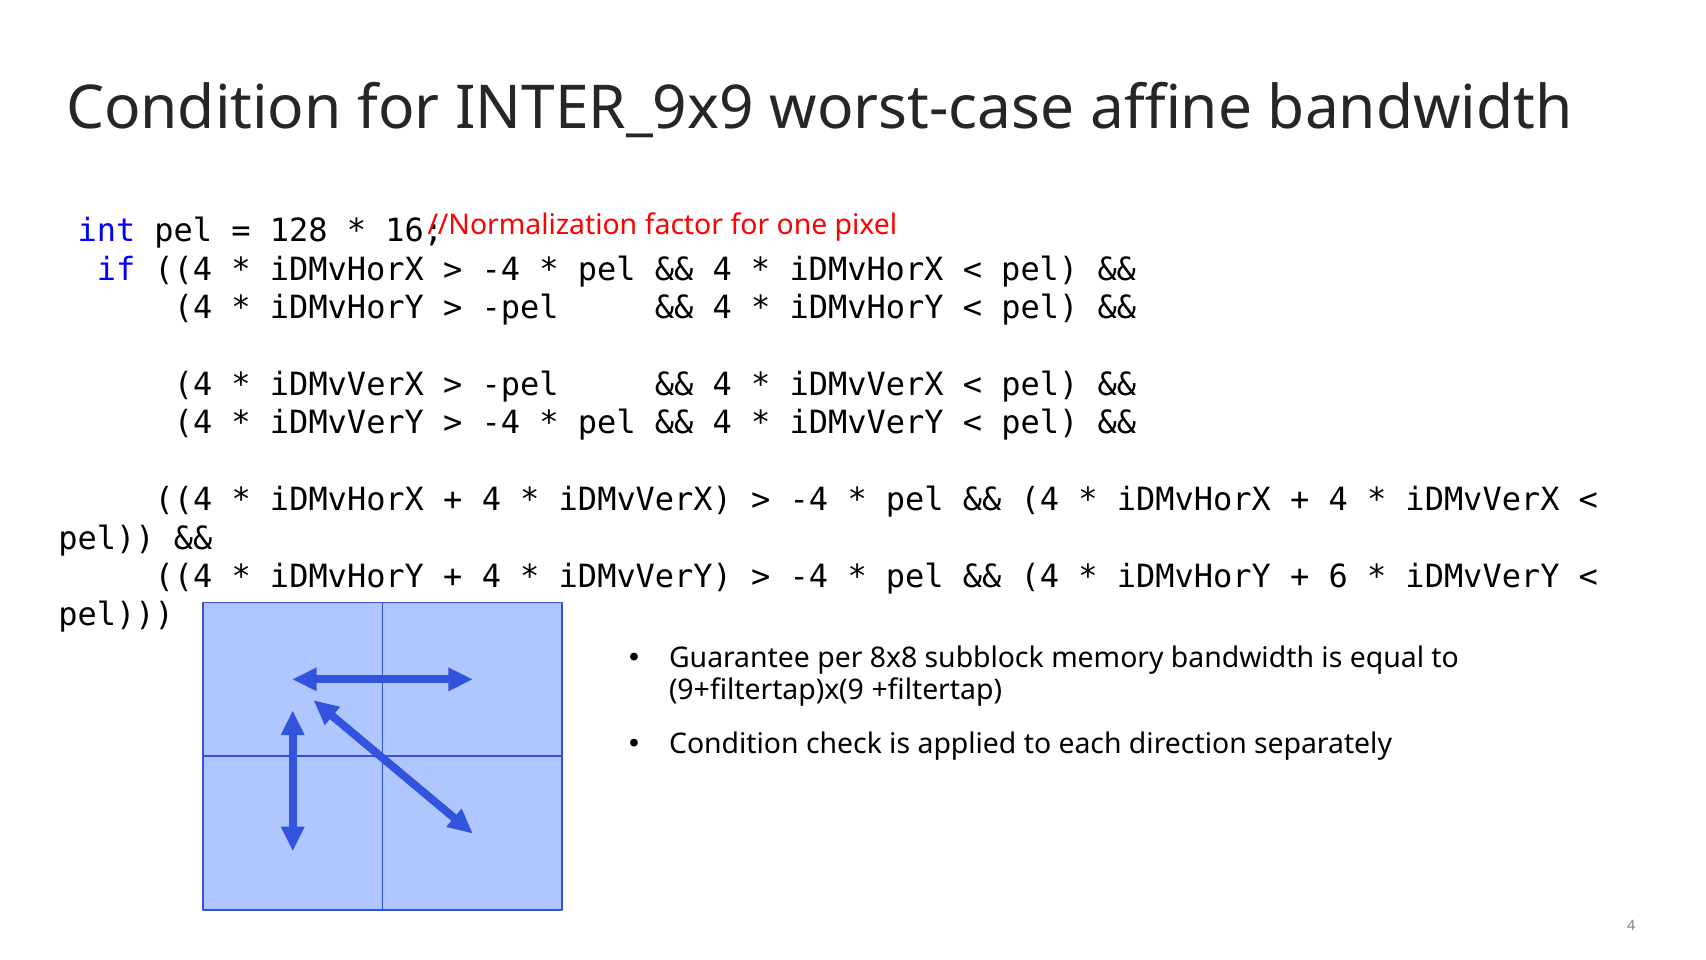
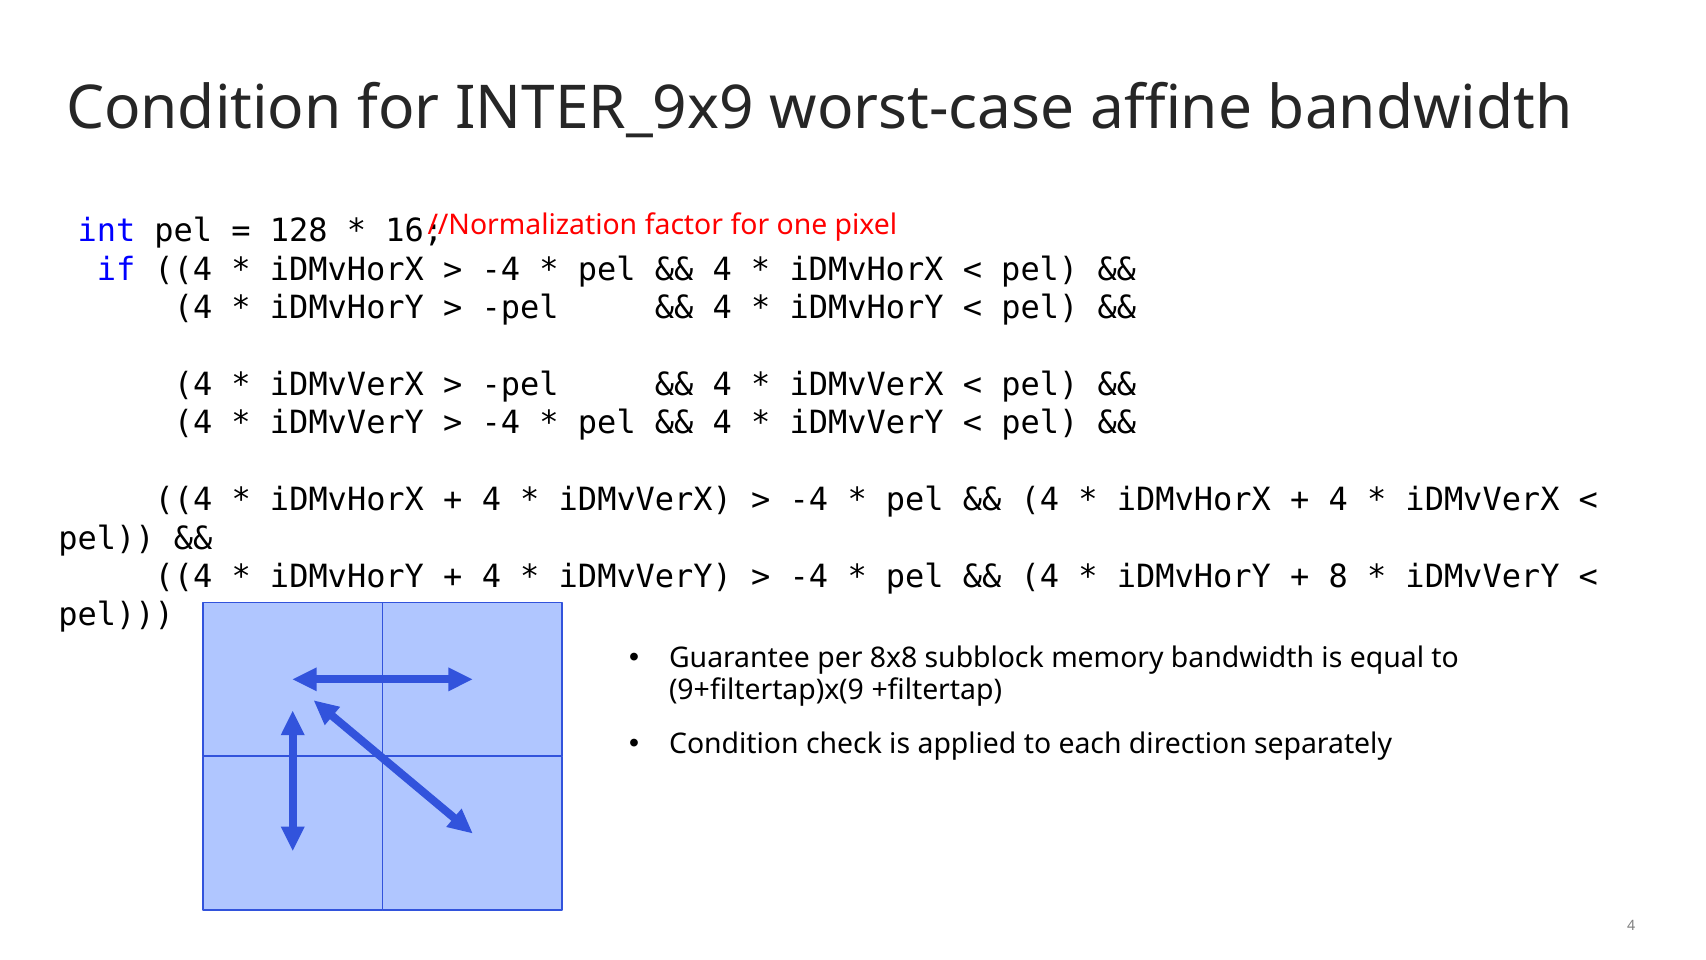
6: 6 -> 8
